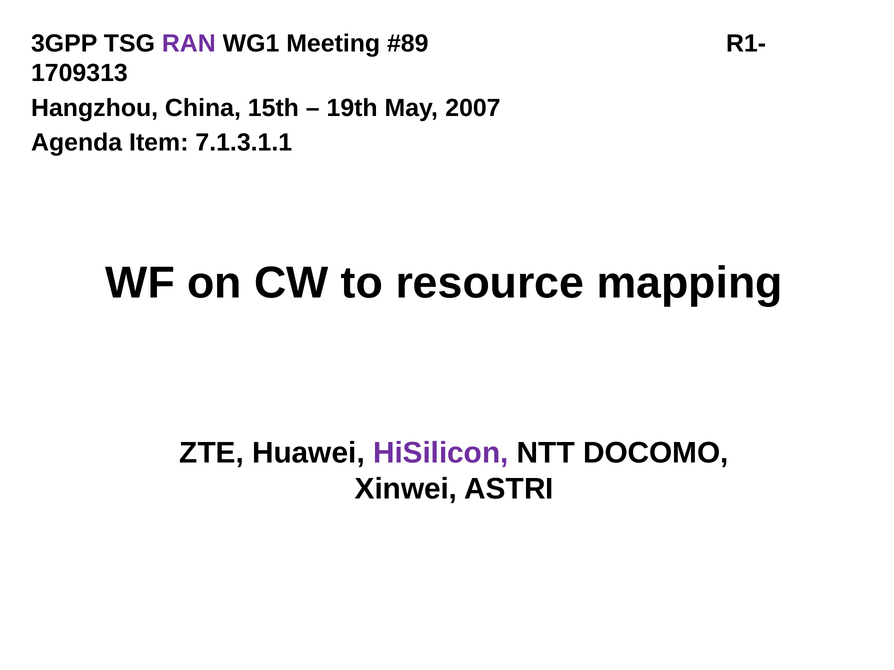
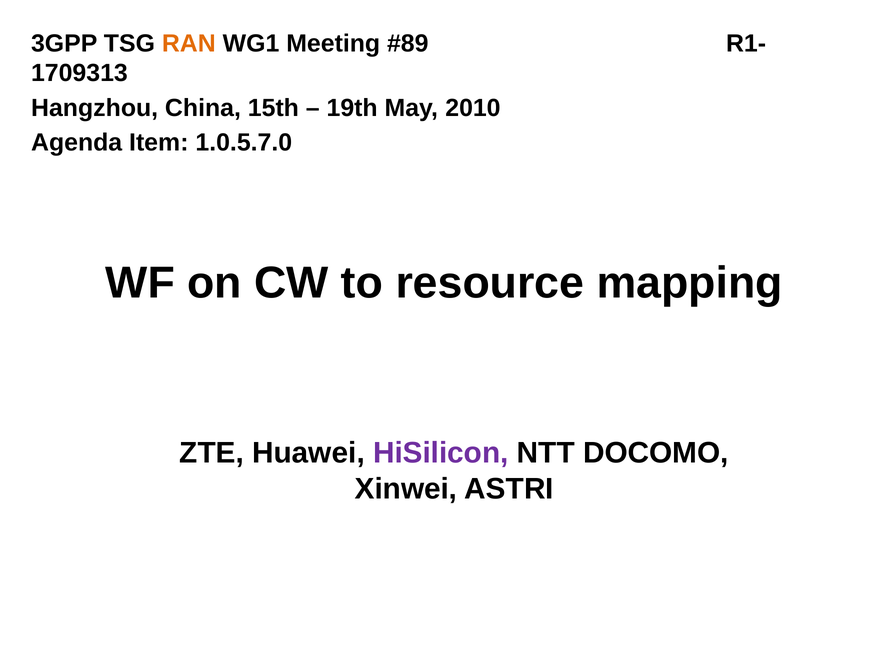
RAN colour: purple -> orange
2007: 2007 -> 2010
7.1.3.1.1: 7.1.3.1.1 -> 1.0.5.7.0
